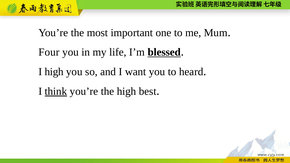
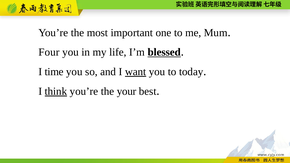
I high: high -> time
want underline: none -> present
heard: heard -> today
the high: high -> your
